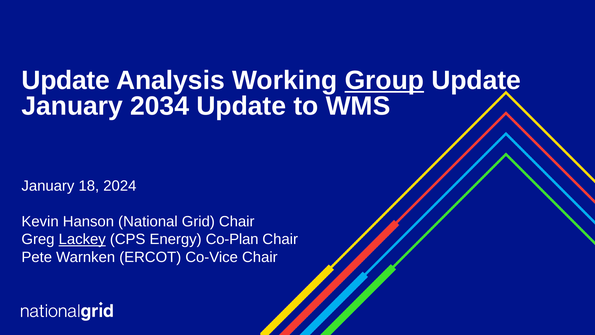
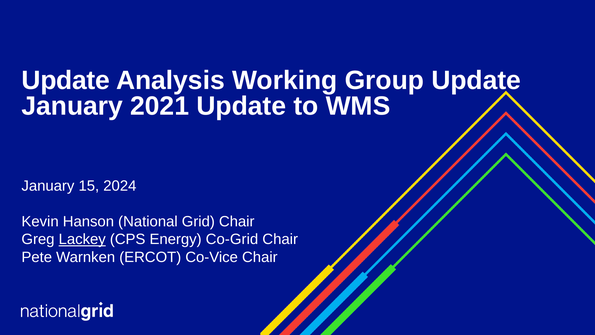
Group underline: present -> none
2034: 2034 -> 2021
18: 18 -> 15
Co-Plan: Co-Plan -> Co-Grid
